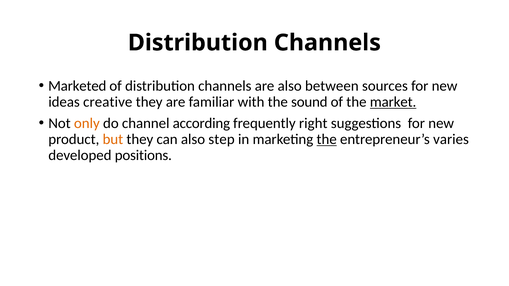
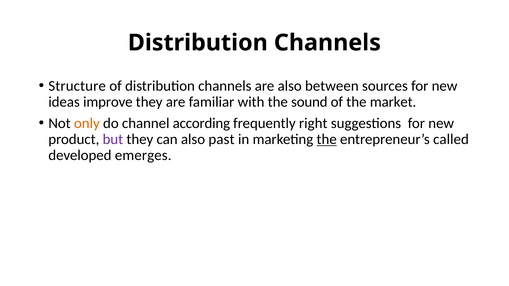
Marketed: Marketed -> Structure
creative: creative -> improve
market underline: present -> none
but colour: orange -> purple
step: step -> past
varies: varies -> called
positions: positions -> emerges
